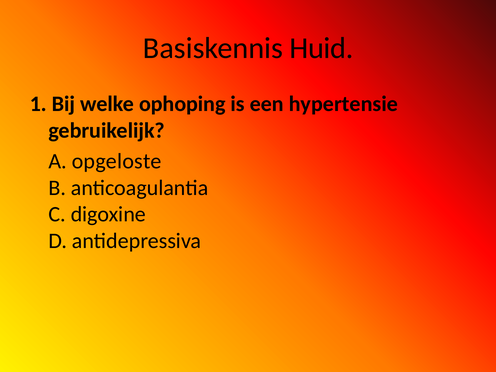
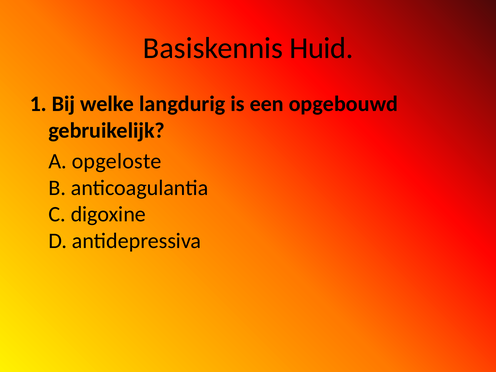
ophoping: ophoping -> langdurig
hypertensie: hypertensie -> opgebouwd
